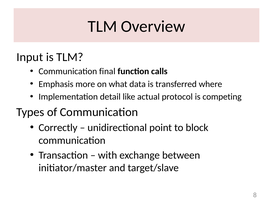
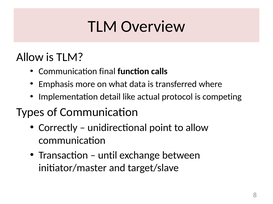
Input at (30, 57): Input -> Allow
to block: block -> allow
with: with -> until
